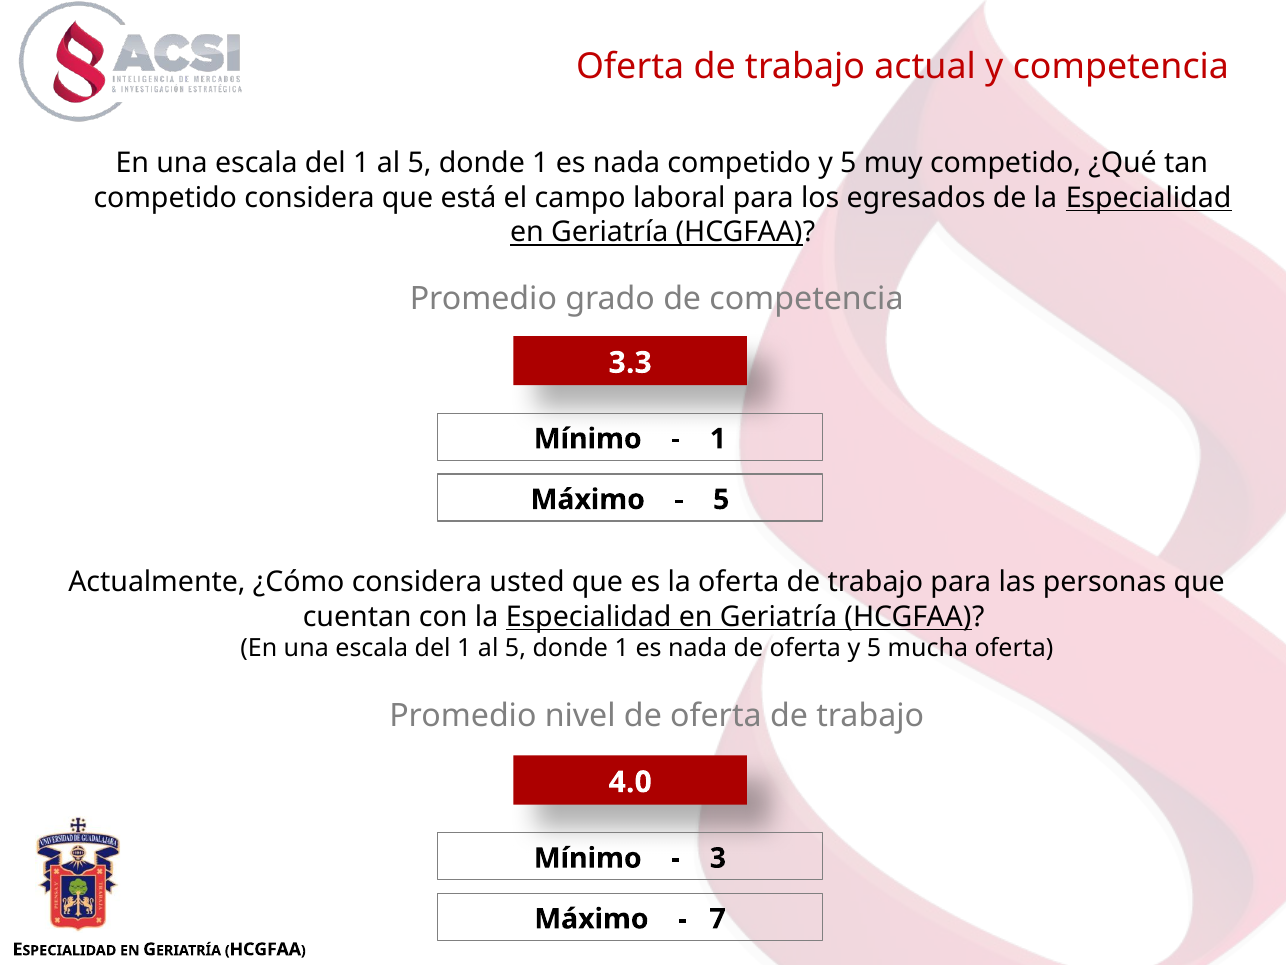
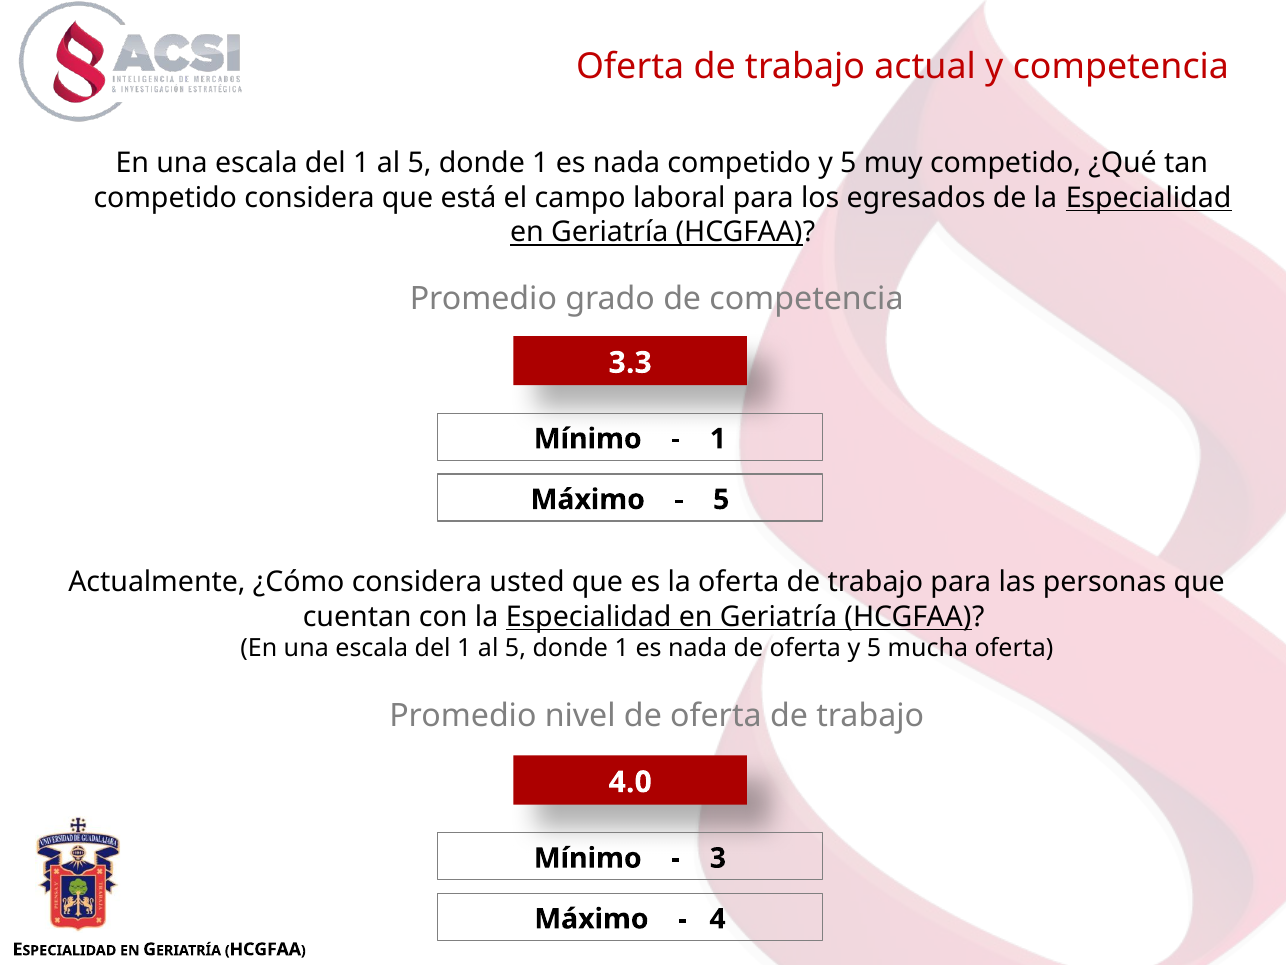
7: 7 -> 4
